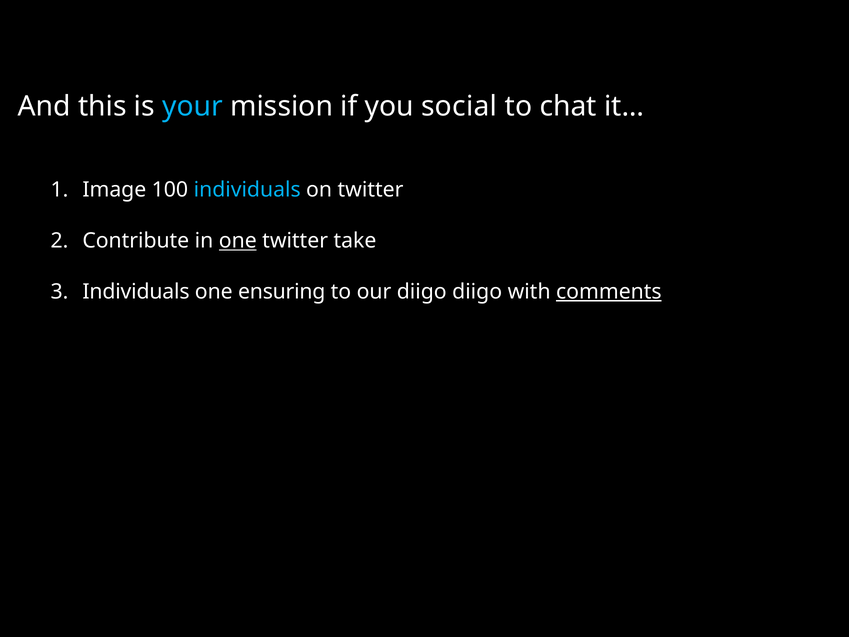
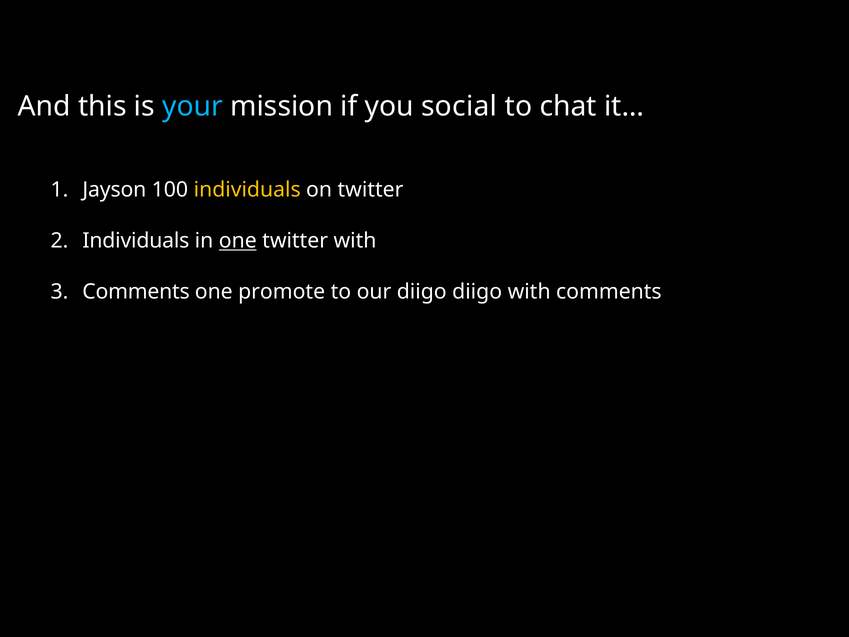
Image: Image -> Jayson
individuals at (247, 190) colour: light blue -> yellow
Contribute at (136, 241): Contribute -> Individuals
twitter take: take -> with
Individuals at (136, 292): Individuals -> Comments
ensuring: ensuring -> promote
comments at (609, 292) underline: present -> none
